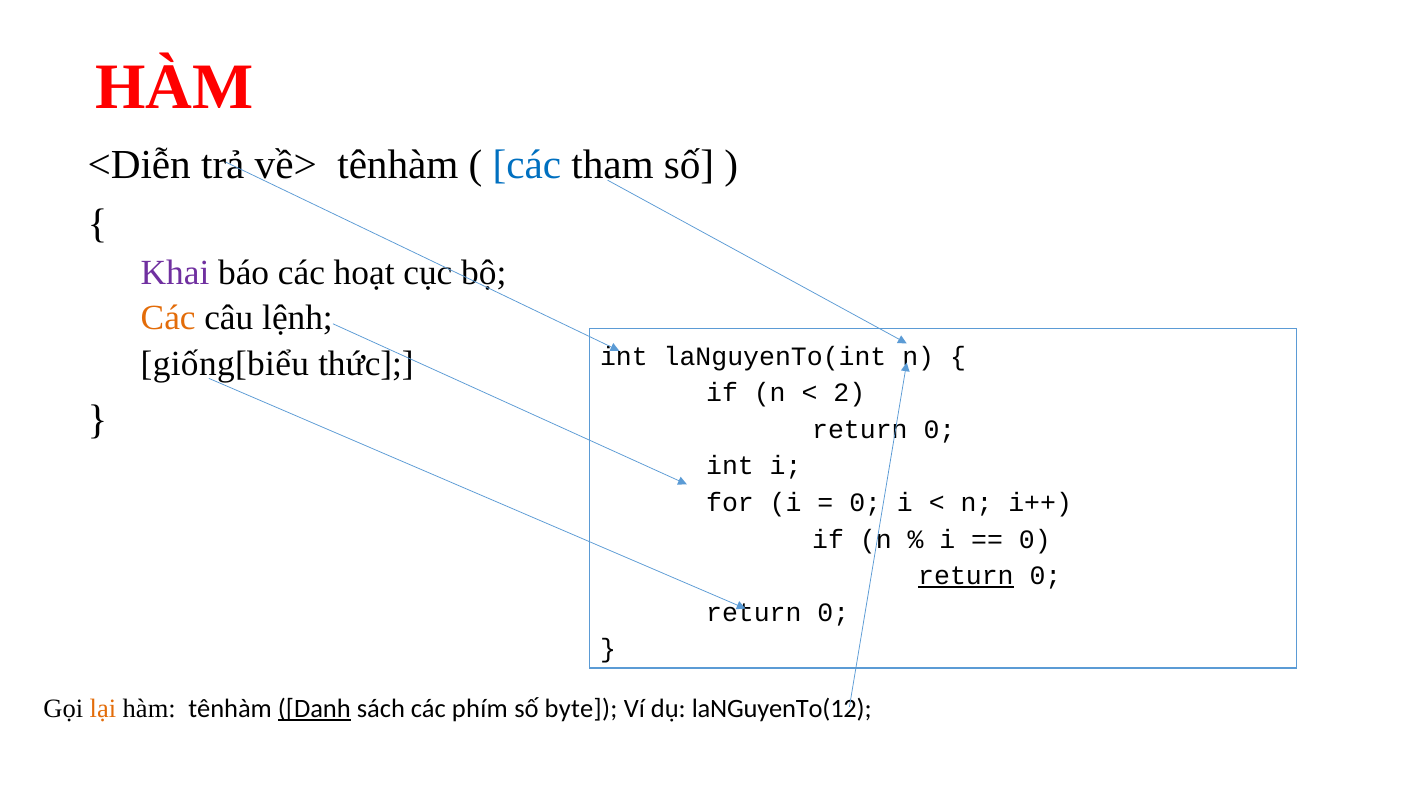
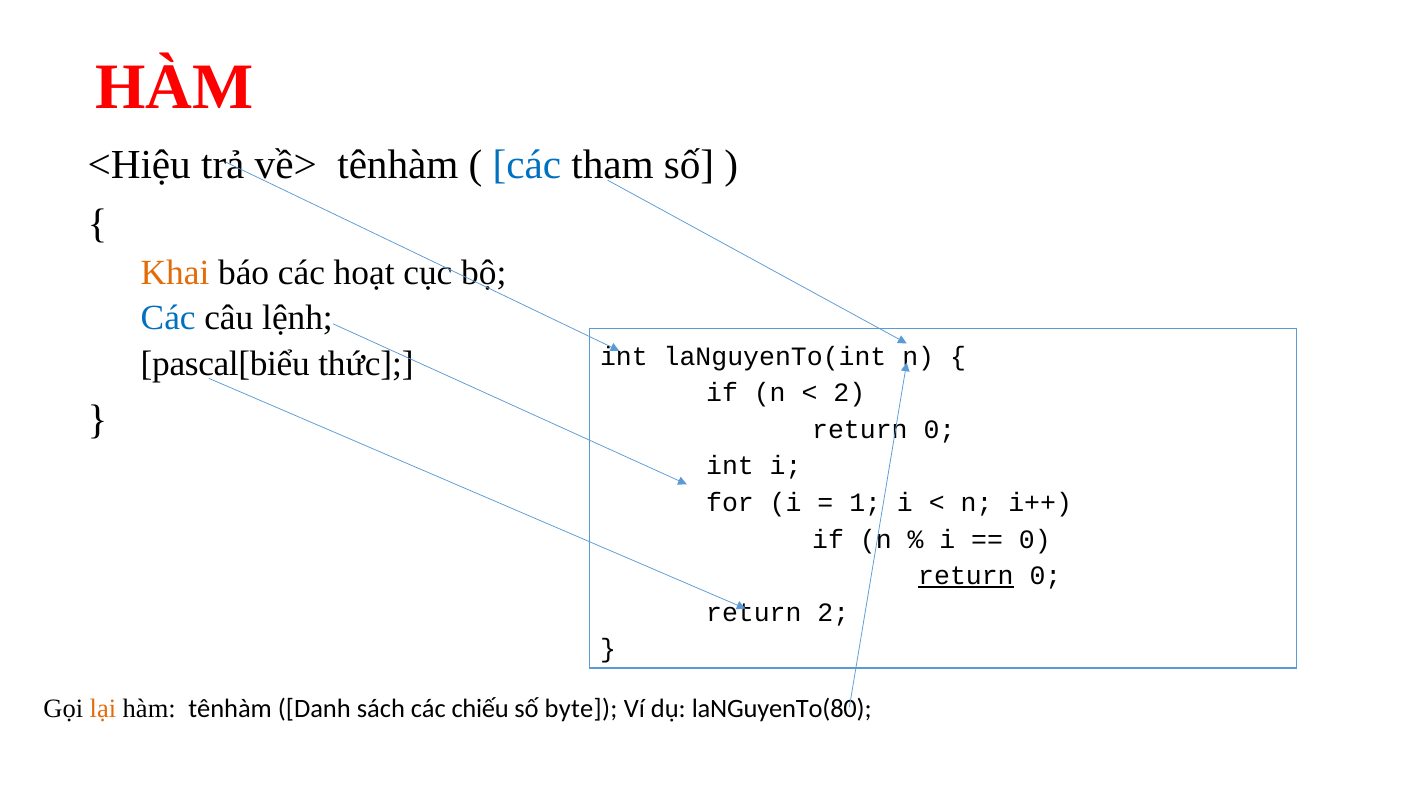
<Diễn: <Diễn -> <Hiệu
Khai colour: purple -> orange
Các at (168, 318) colour: orange -> blue
giống[biểu: giống[biểu -> pascal[biểu
0 at (865, 503): 0 -> 1
0 at (833, 613): 0 -> 2
Danh underline: present -> none
phím: phím -> chiếu
laNGuyenTo(12: laNGuyenTo(12 -> laNGuyenTo(80
